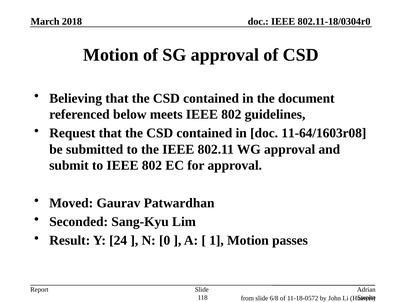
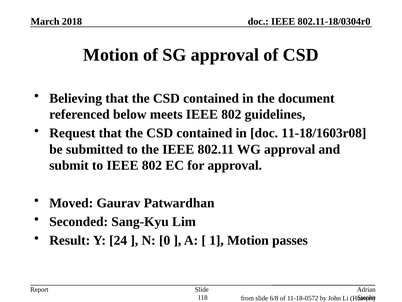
11-64/1603r08: 11-64/1603r08 -> 11-18/1603r08
